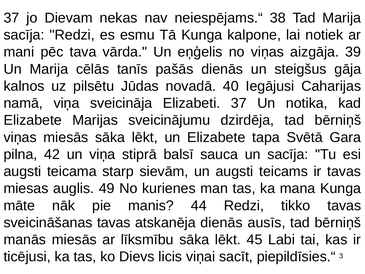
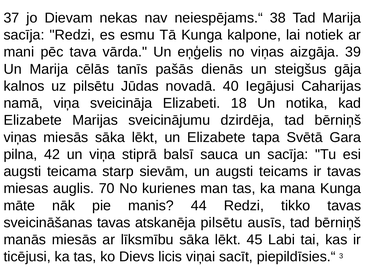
Elizabeti 37: 37 -> 18
49: 49 -> 70
atskanēja dienās: dienās -> pilsētu
